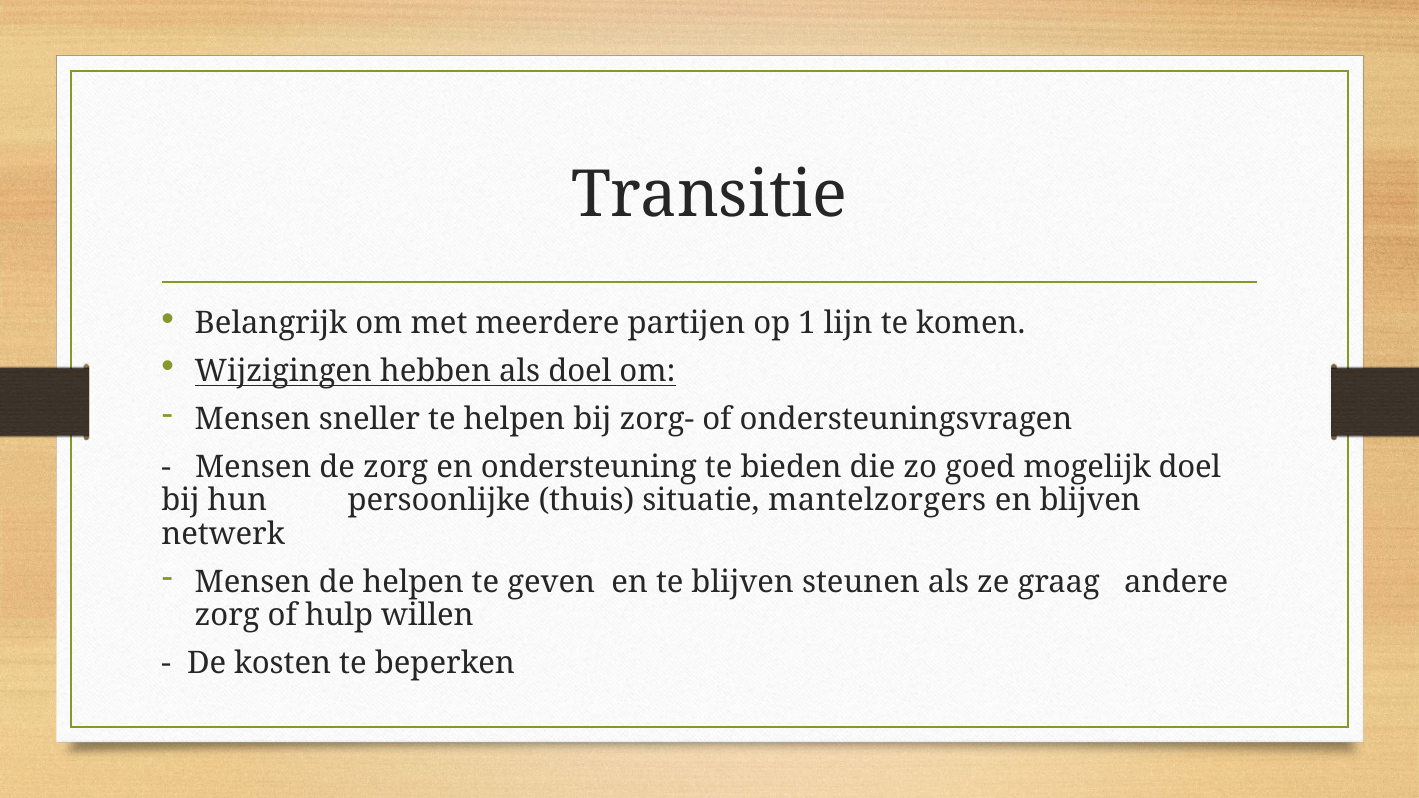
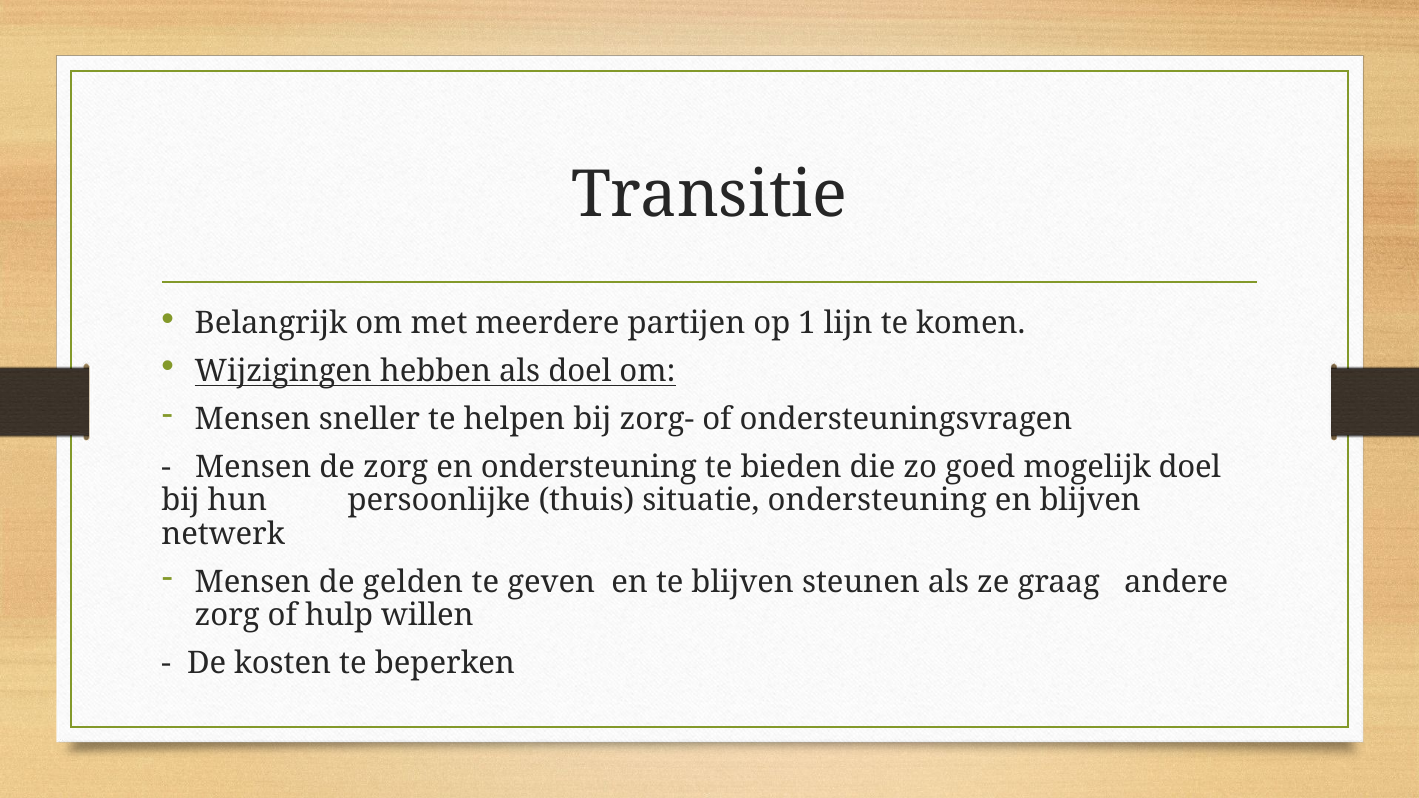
situatie mantelzorgers: mantelzorgers -> ondersteuning
de helpen: helpen -> gelden
